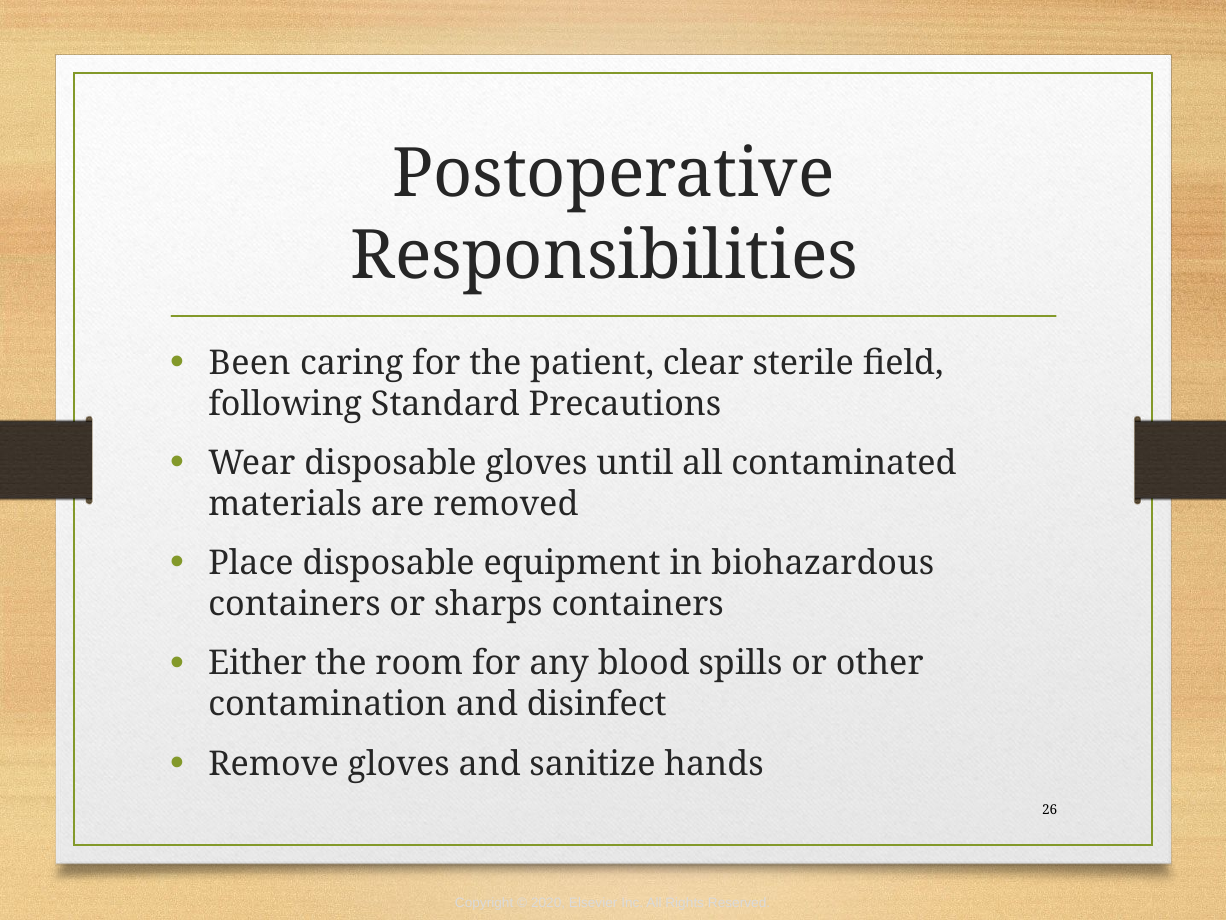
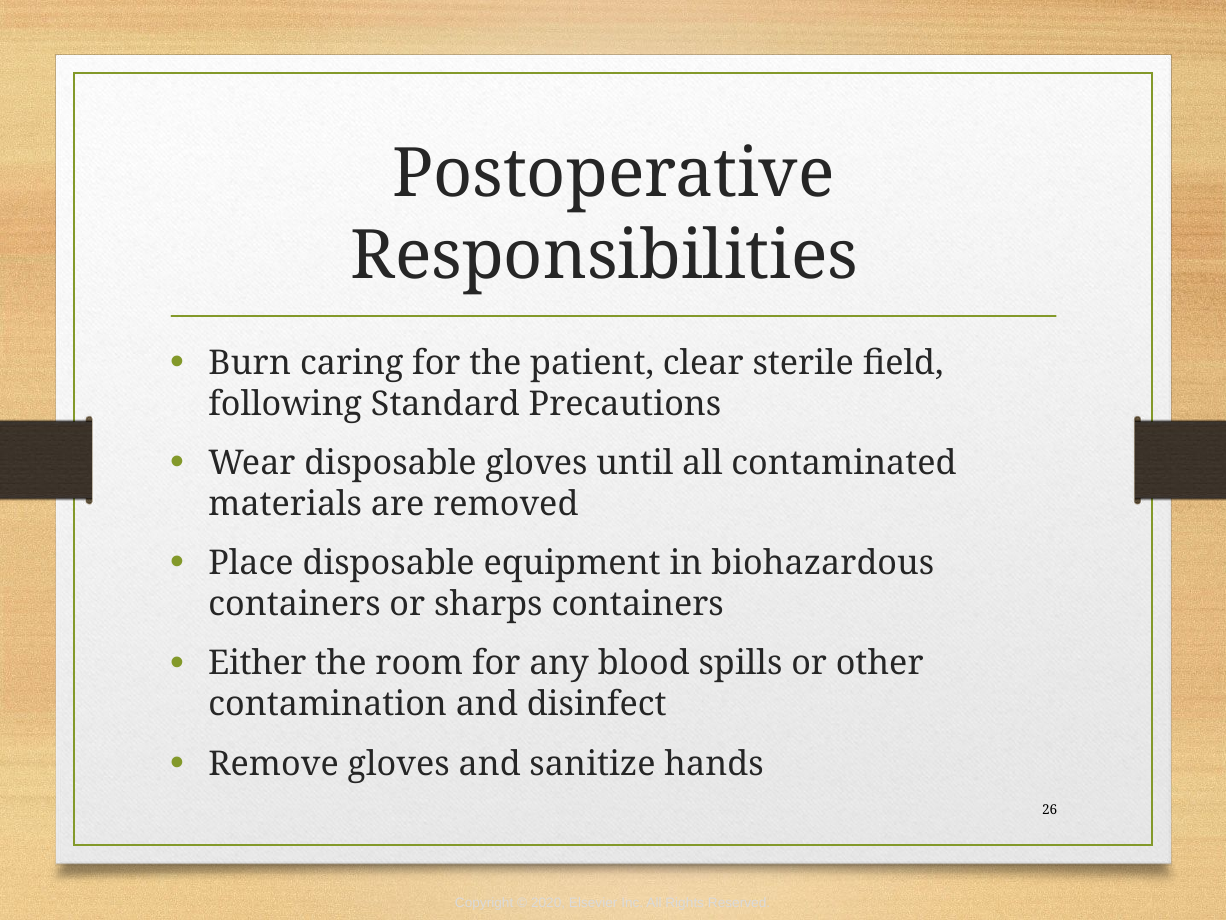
Been: Been -> Burn
